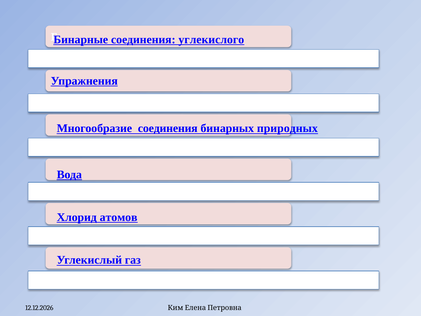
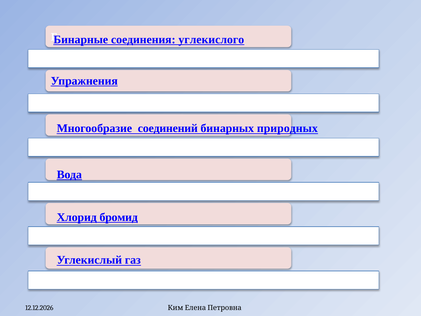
Многообразие соединения: соединения -> соединений
атомов: атомов -> бромид
